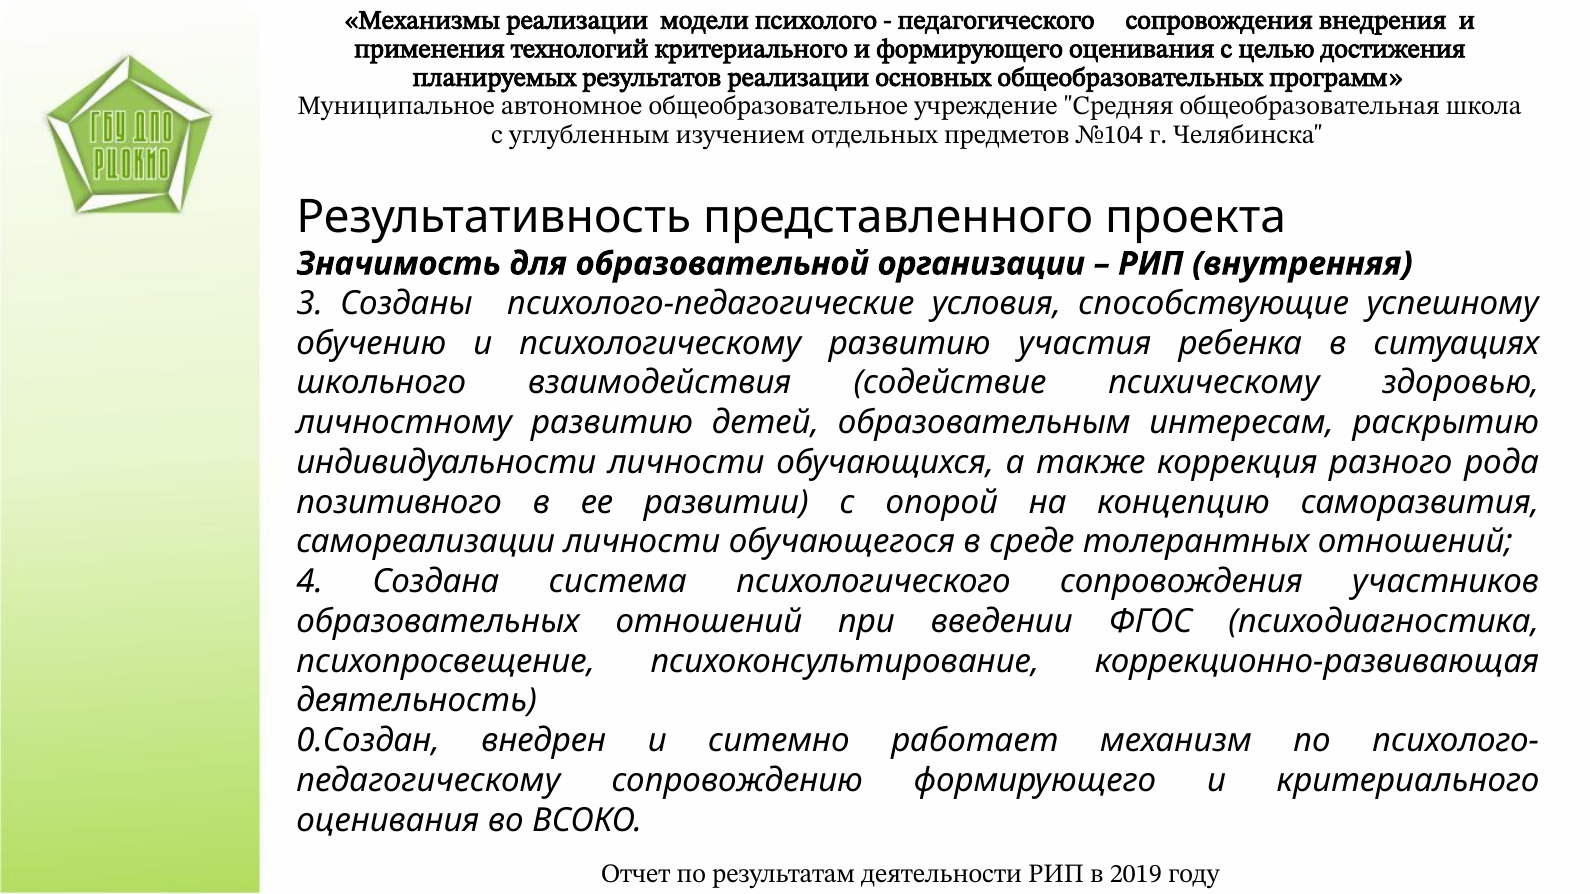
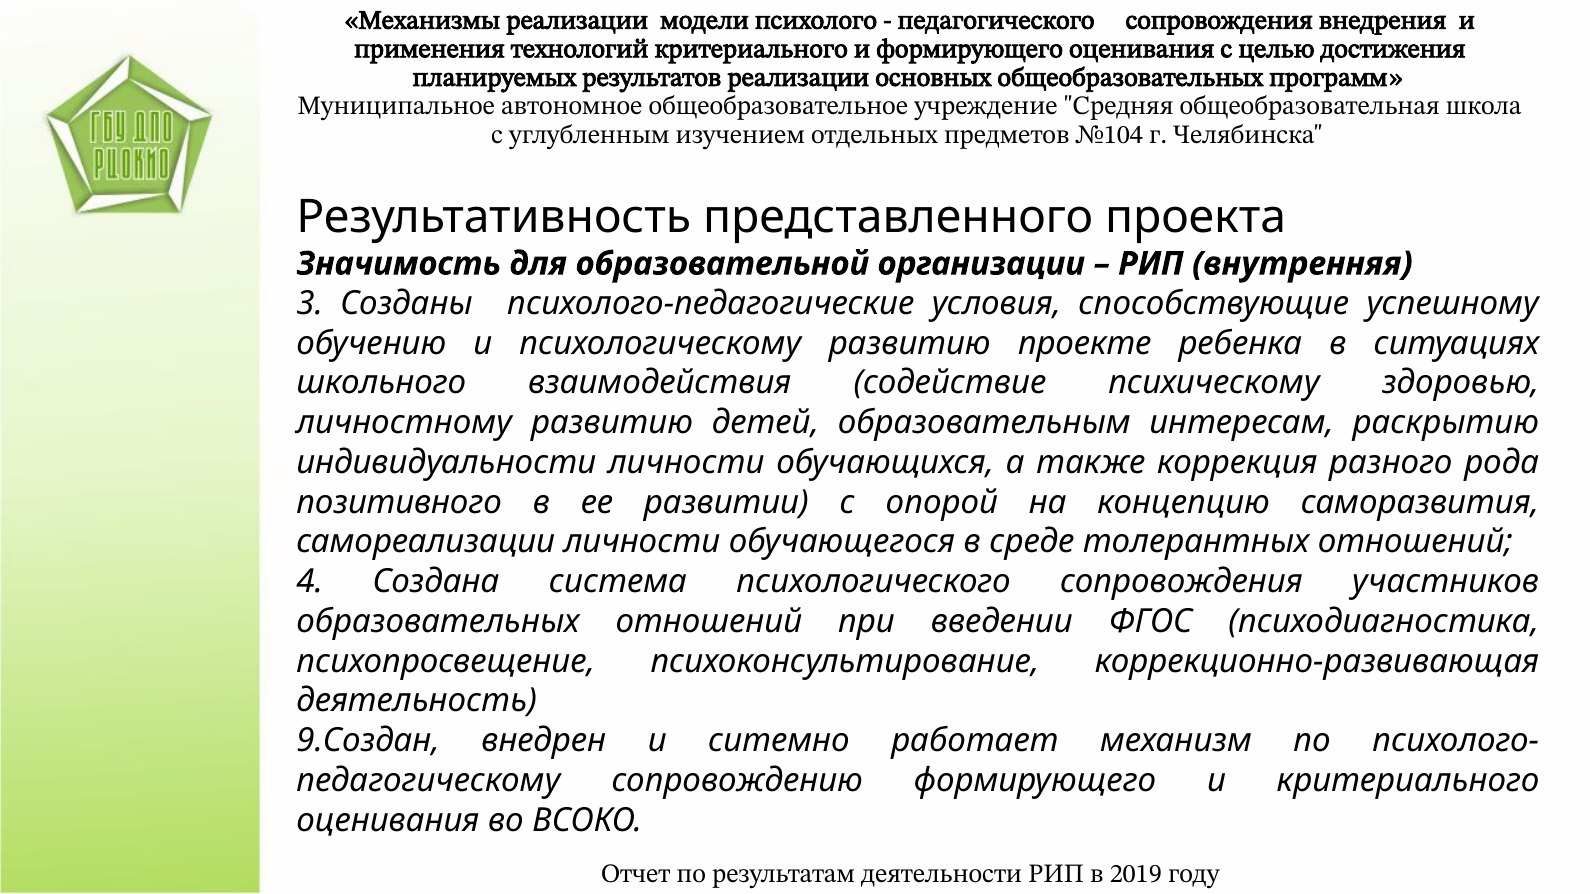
участия: участия -> проекте
0.Создан: 0.Создан -> 9.Создан
